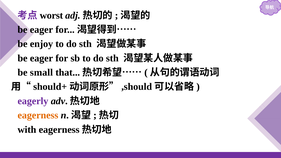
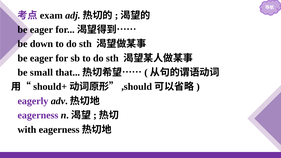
worst: worst -> exam
enjoy: enjoy -> down
eagerness at (38, 115) colour: orange -> purple
